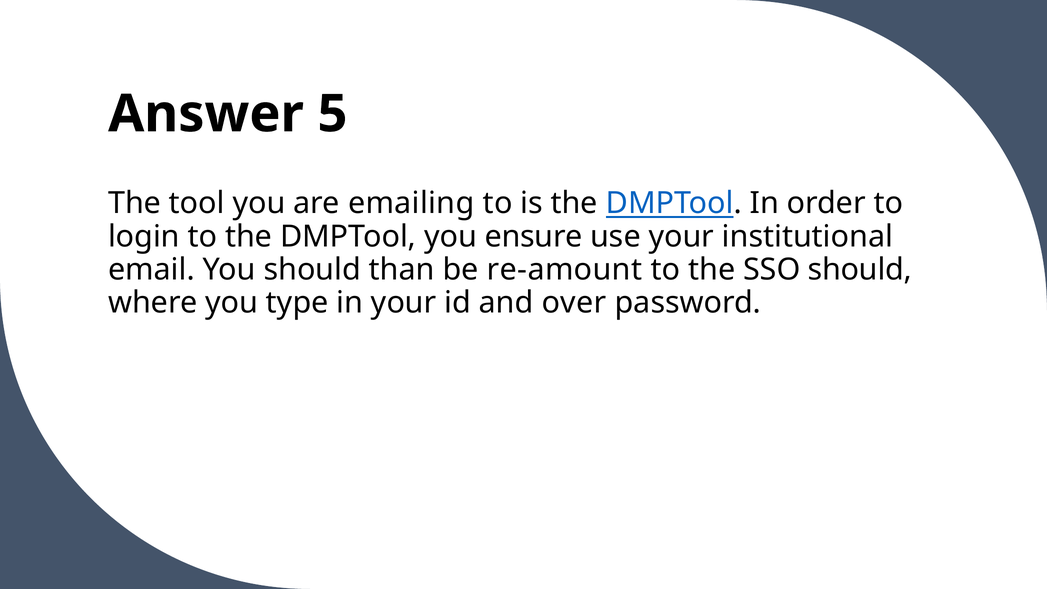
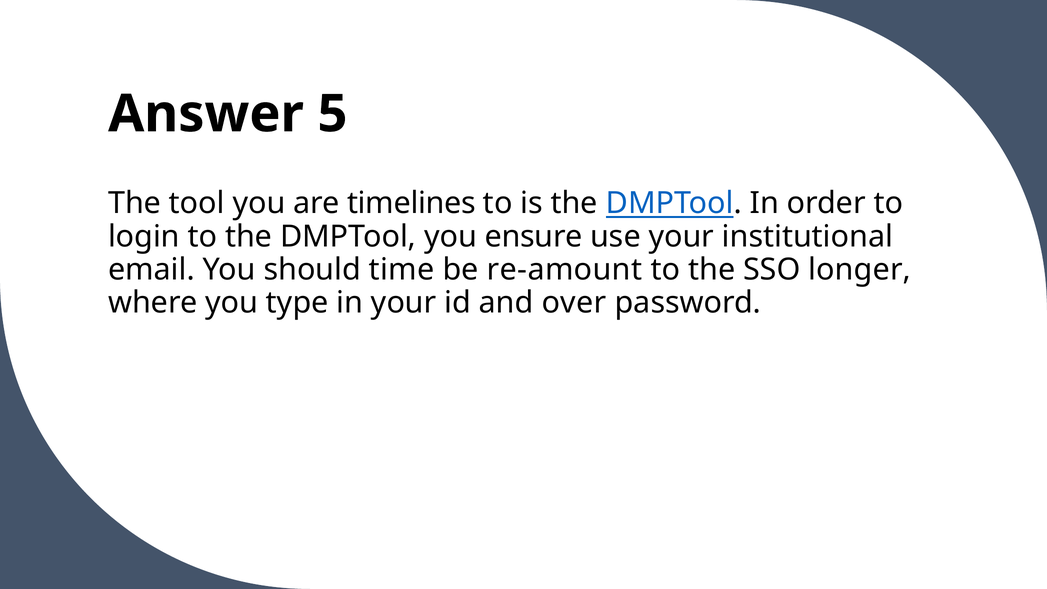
emailing: emailing -> timelines
than: than -> time
SSO should: should -> longer
